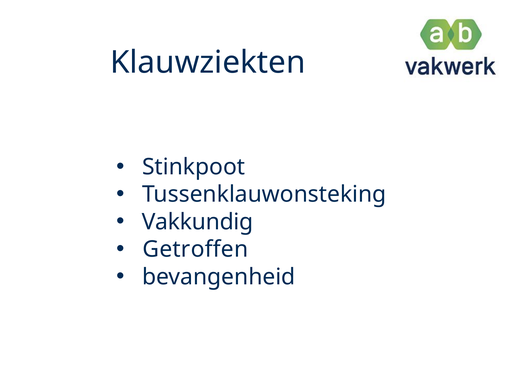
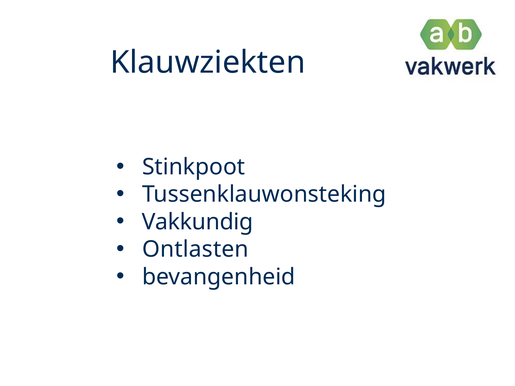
Getroffen: Getroffen -> Ontlasten
